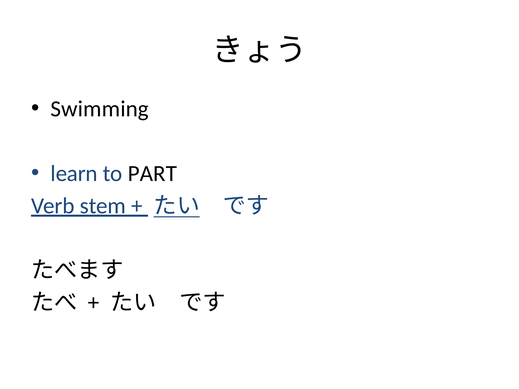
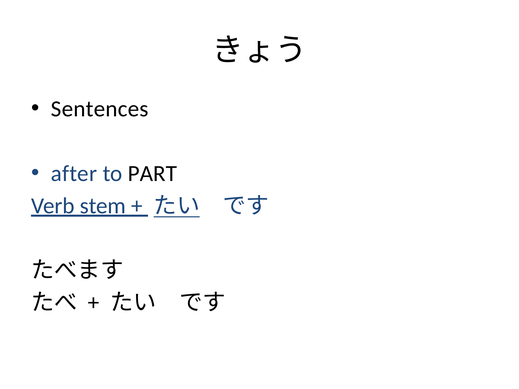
Swimming: Swimming -> Sentences
learn: learn -> after
